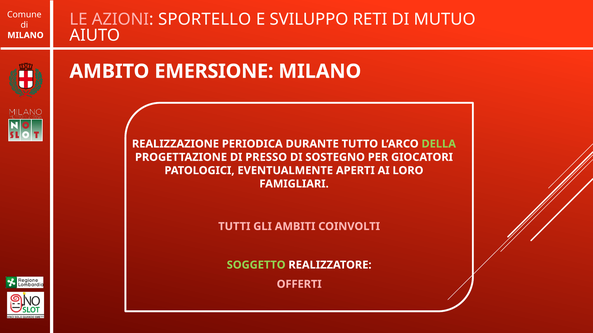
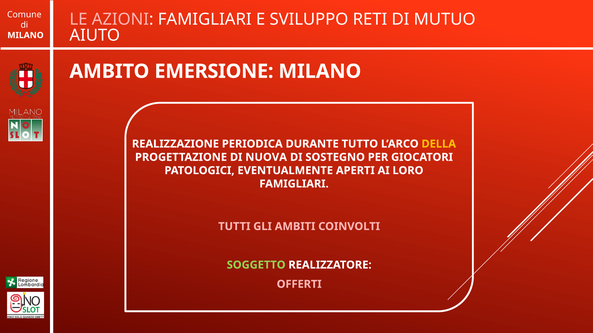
AZIONI SPORTELLO: SPORTELLO -> FAMIGLIARI
DELLA colour: light green -> yellow
PRESSO: PRESSO -> NUOVA
